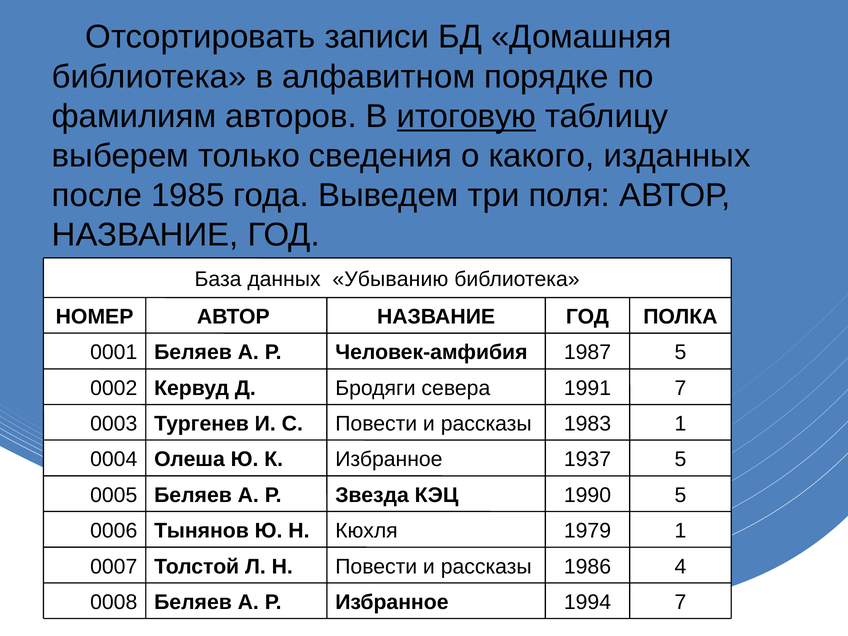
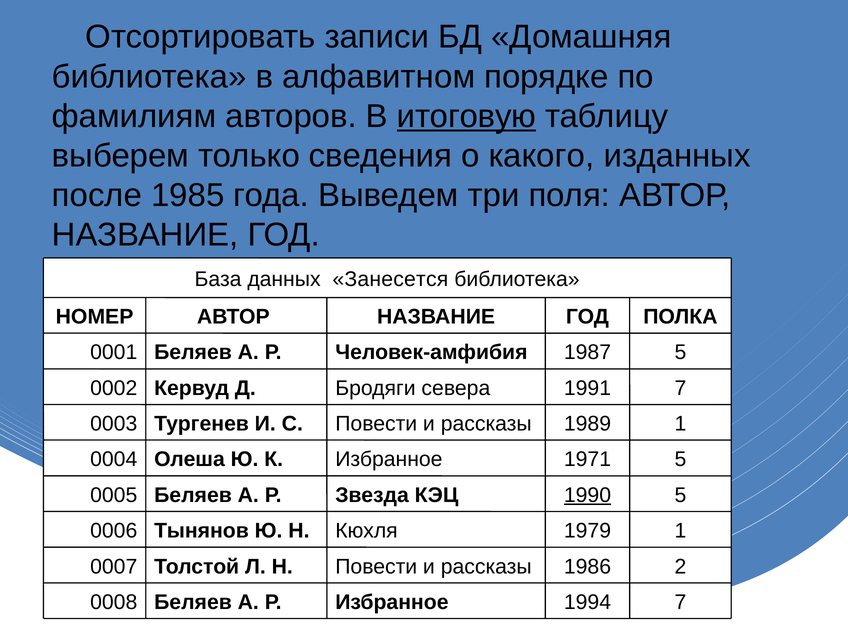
Убыванию: Убыванию -> Занесется
1983: 1983 -> 1989
1937: 1937 -> 1971
1990 underline: none -> present
4: 4 -> 2
